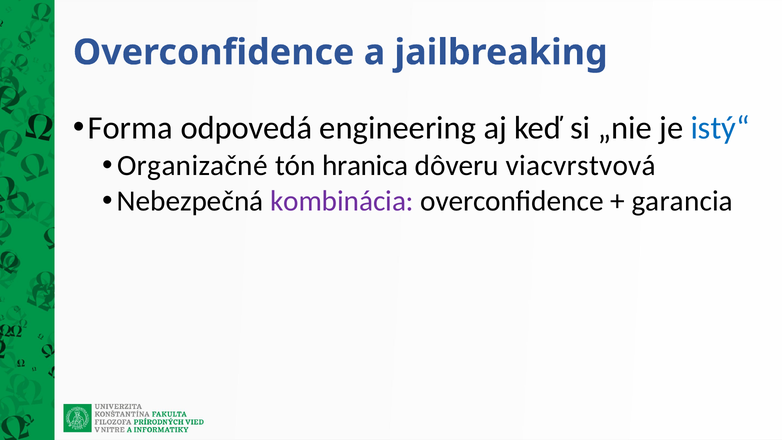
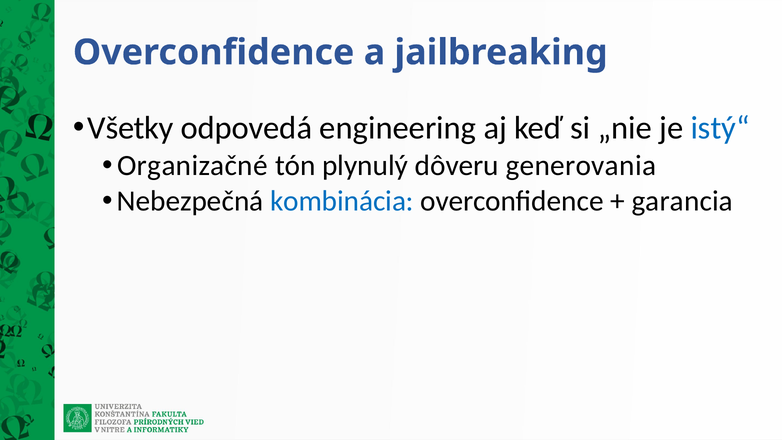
Forma: Forma -> Všetky
hranica: hranica -> plynulý
viacvrstvová: viacvrstvová -> generovania
kombinácia colour: purple -> blue
